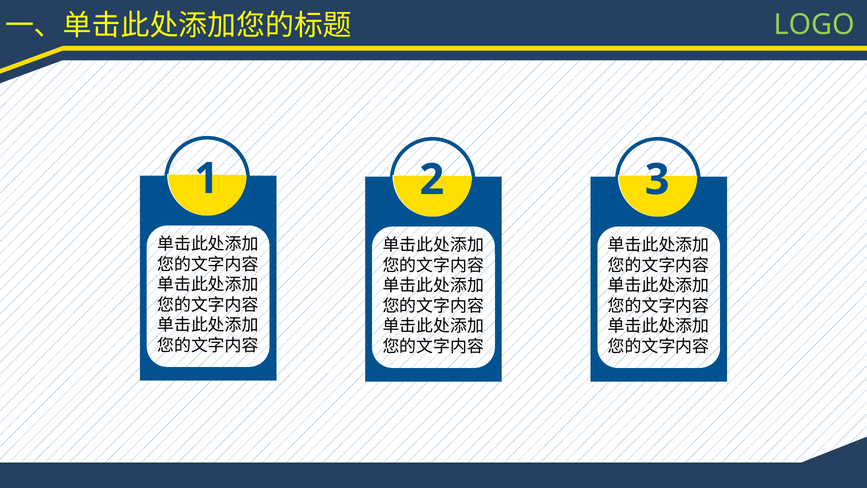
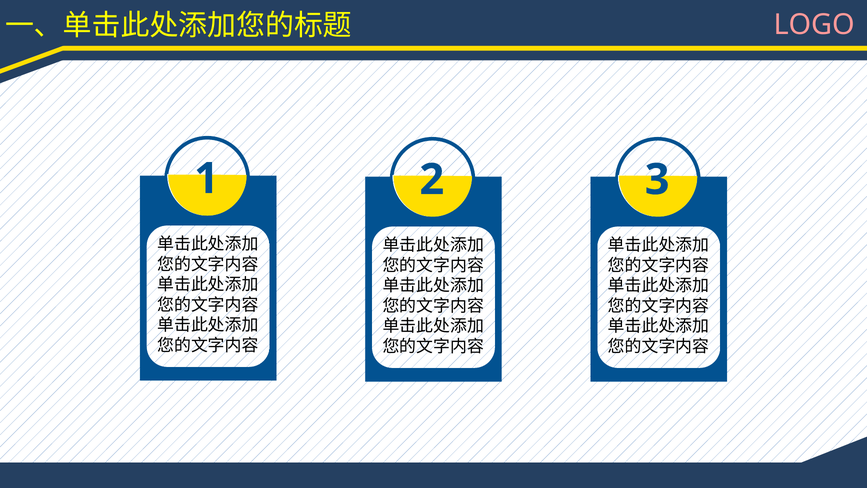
LOGO colour: light green -> pink
